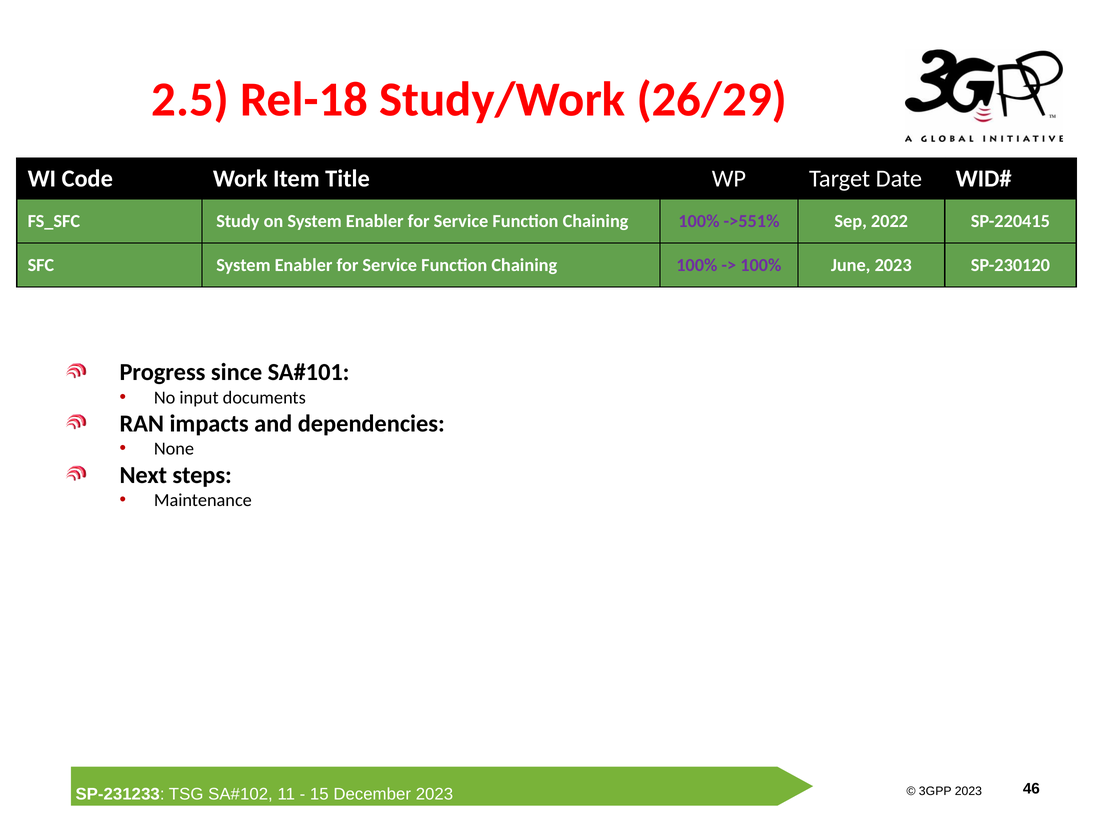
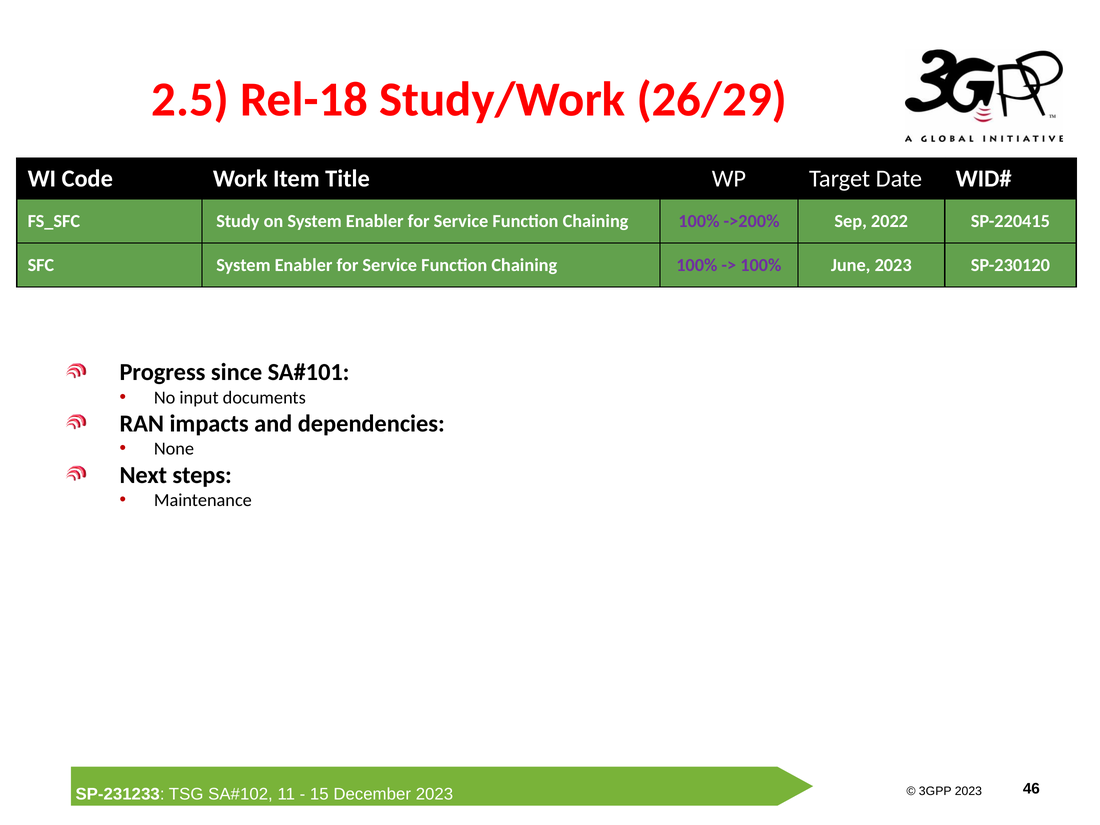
->551%: ->551% -> ->200%
